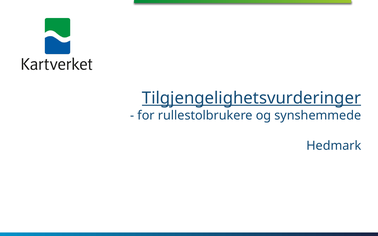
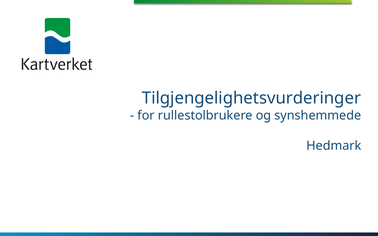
Tilgjengelighetsvurderinger underline: present -> none
